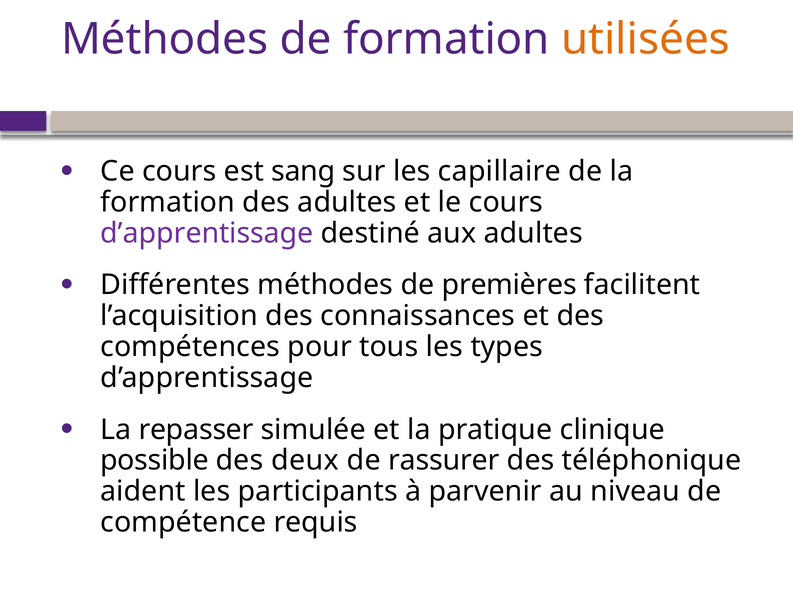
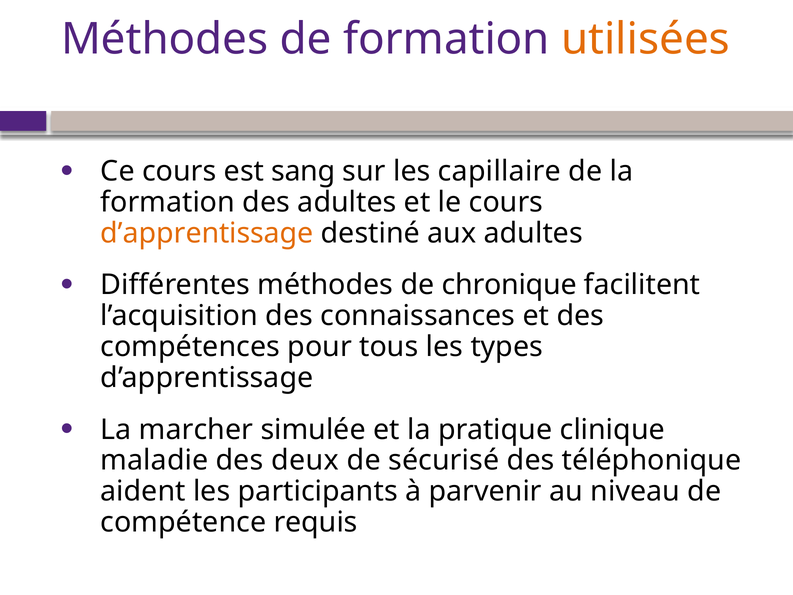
d’apprentissage at (207, 233) colour: purple -> orange
premières: premières -> chronique
repasser: repasser -> marcher
possible: possible -> maladie
rassurer: rassurer -> sécurisé
